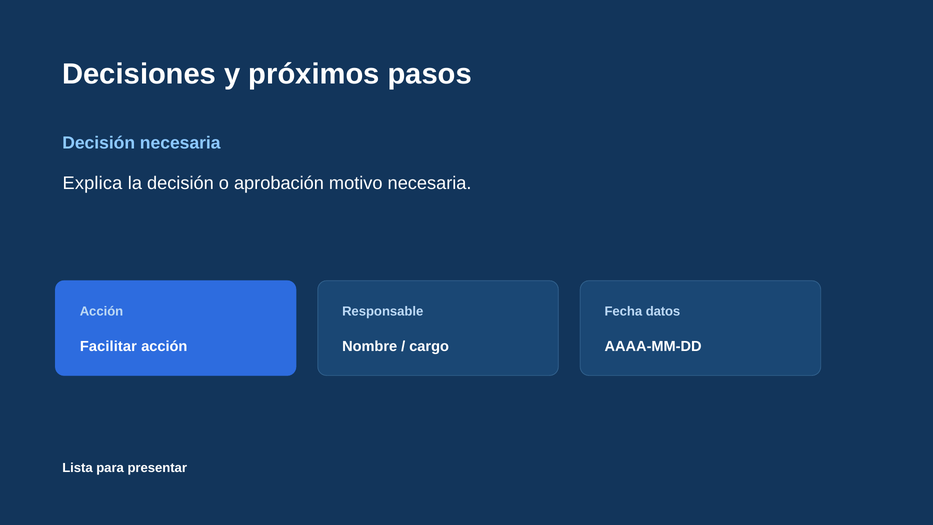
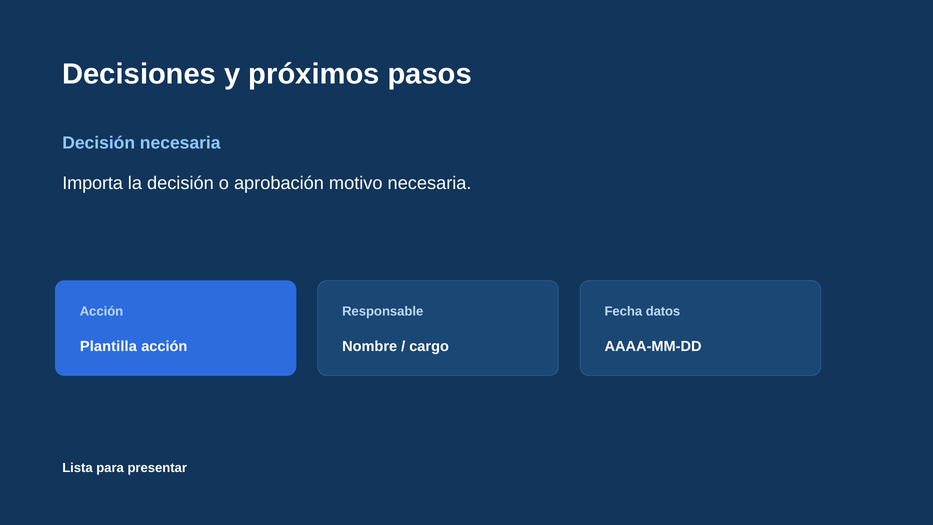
Explica: Explica -> Importa
Facilitar: Facilitar -> Plantilla
